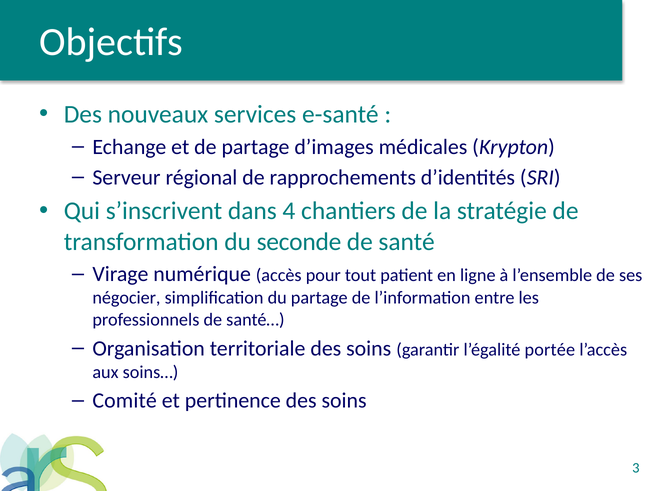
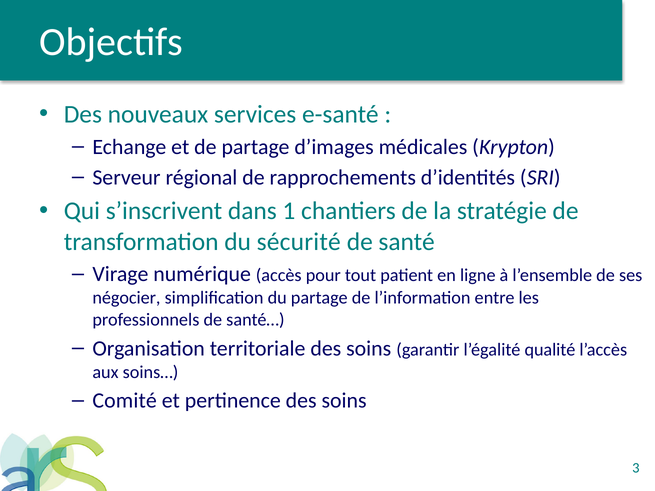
4: 4 -> 1
seconde: seconde -> sécurité
portée: portée -> qualité
